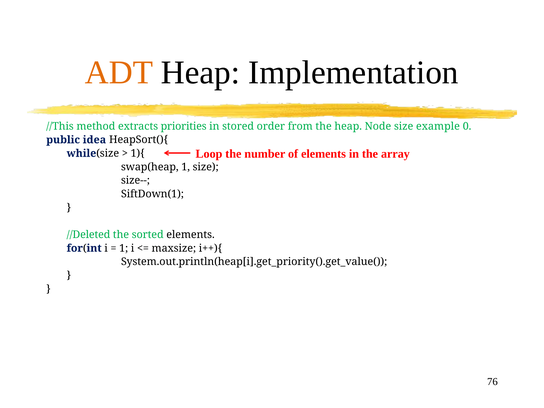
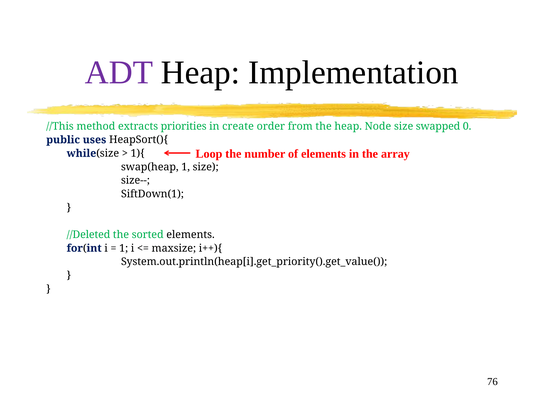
ADT colour: orange -> purple
stored: stored -> create
example: example -> swapped
idea: idea -> uses
